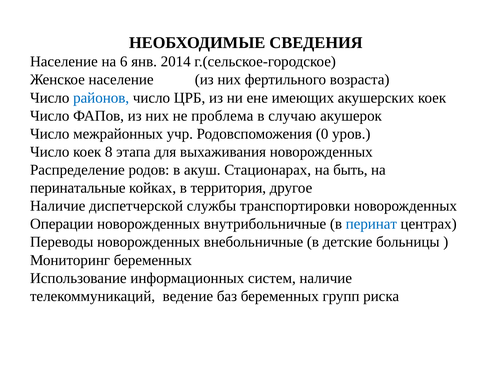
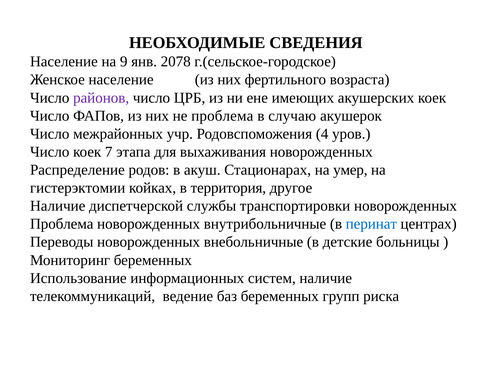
6: 6 -> 9
2014: 2014 -> 2078
районов colour: blue -> purple
0: 0 -> 4
8: 8 -> 7
быть: быть -> умер
перинатальные: перинатальные -> гистерэктомии
Операции at (62, 224): Операции -> Проблема
